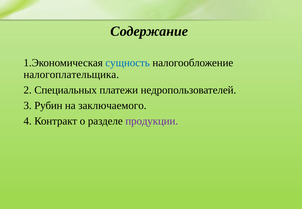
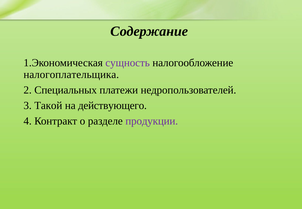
сущность colour: blue -> purple
Рубин: Рубин -> Такой
заключаемого: заключаемого -> действующего
